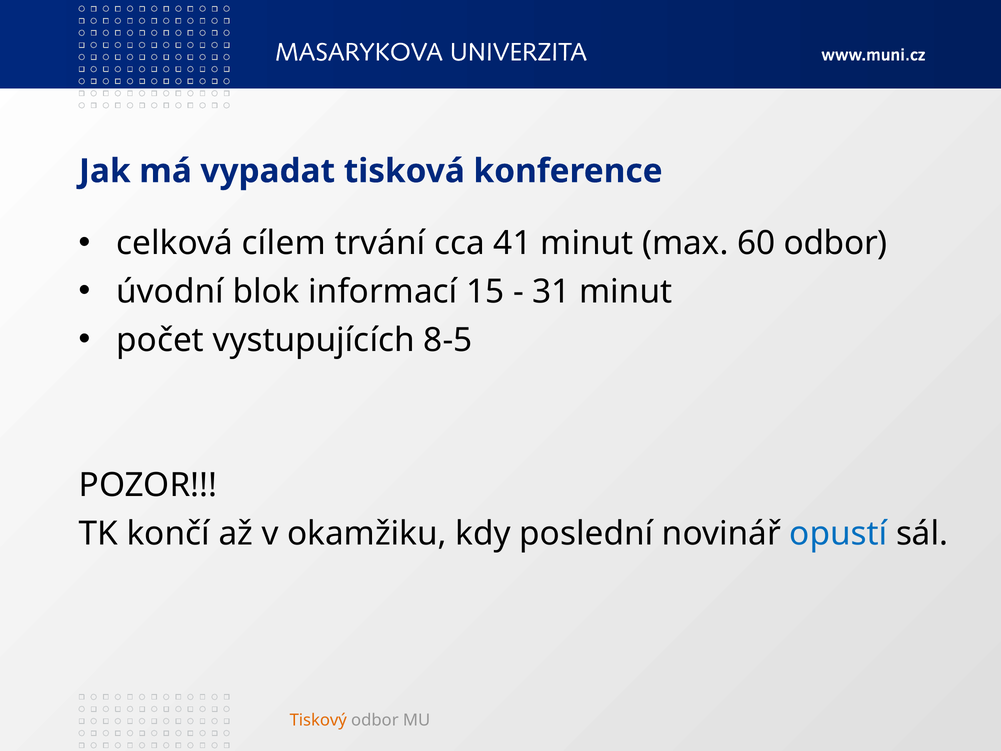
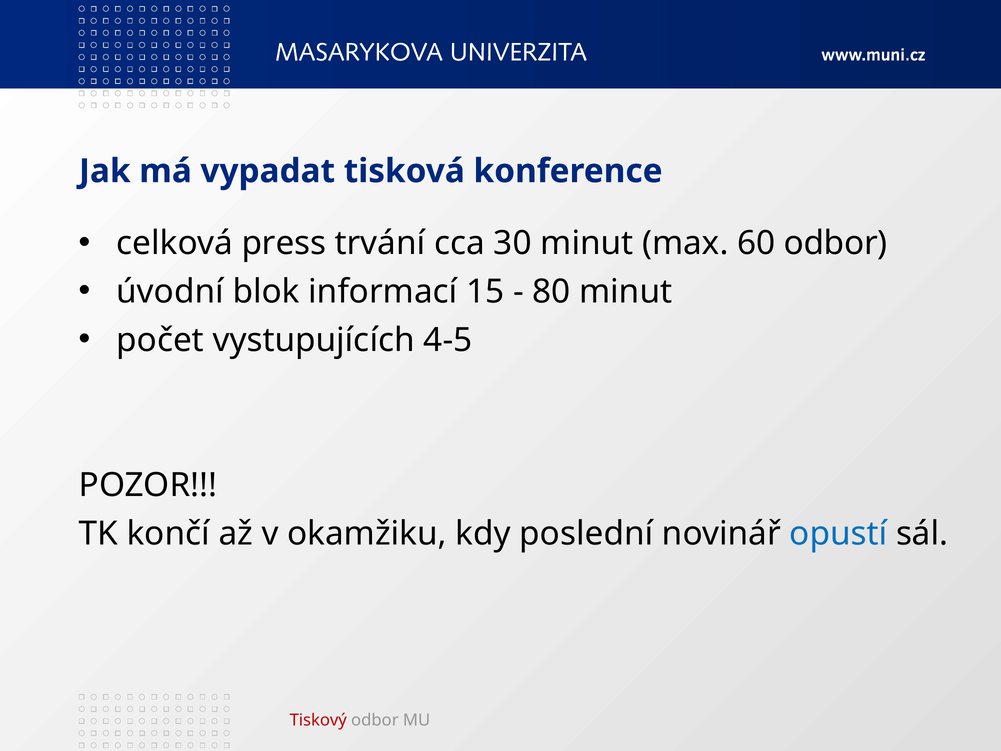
cílem: cílem -> press
41: 41 -> 30
31: 31 -> 80
8-5: 8-5 -> 4-5
Tiskový colour: orange -> red
